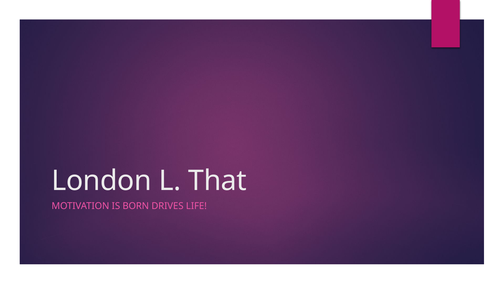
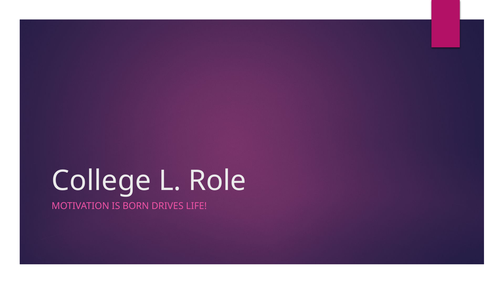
London: London -> College
That: That -> Role
